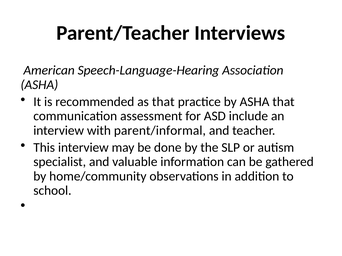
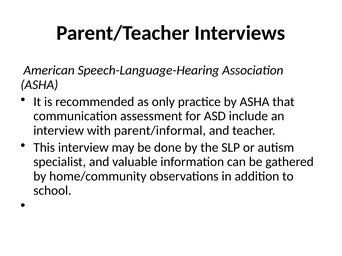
as that: that -> only
